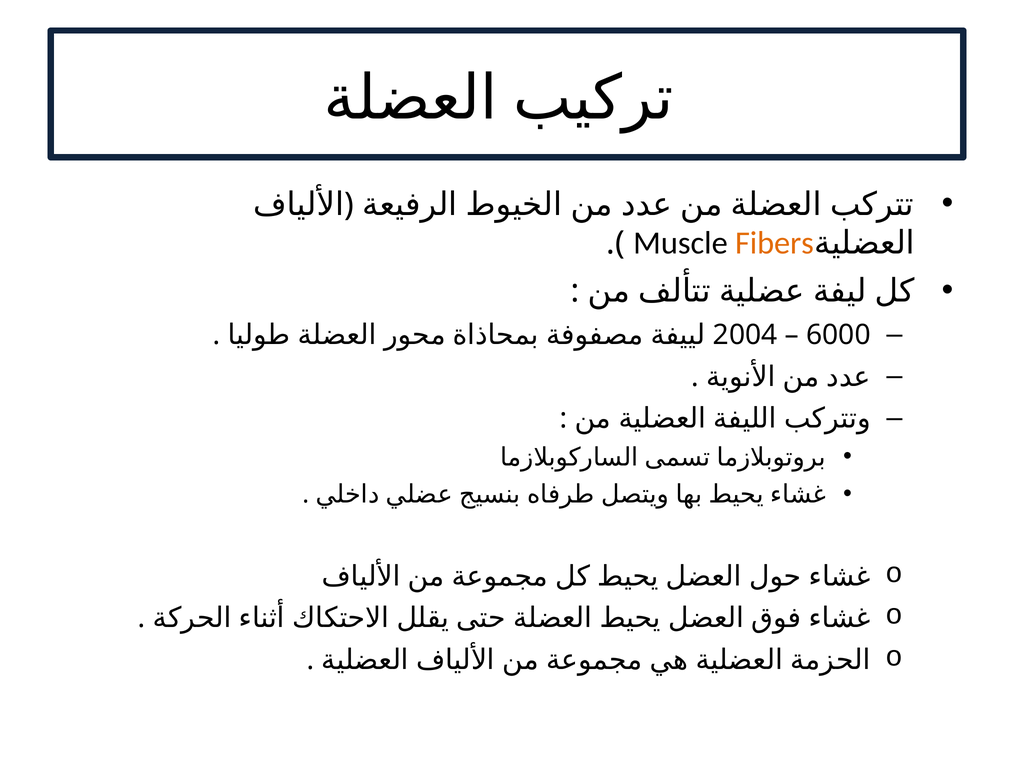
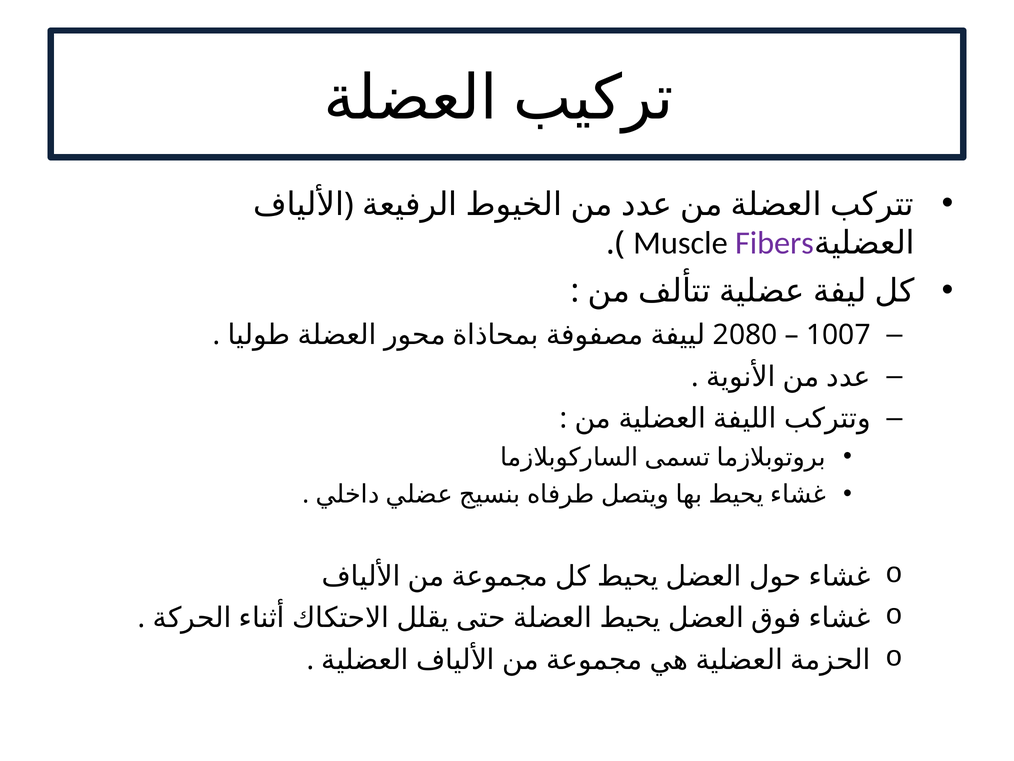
Fibers colour: orange -> purple
2004: 2004 -> 2080
6000: 6000 -> 1007
